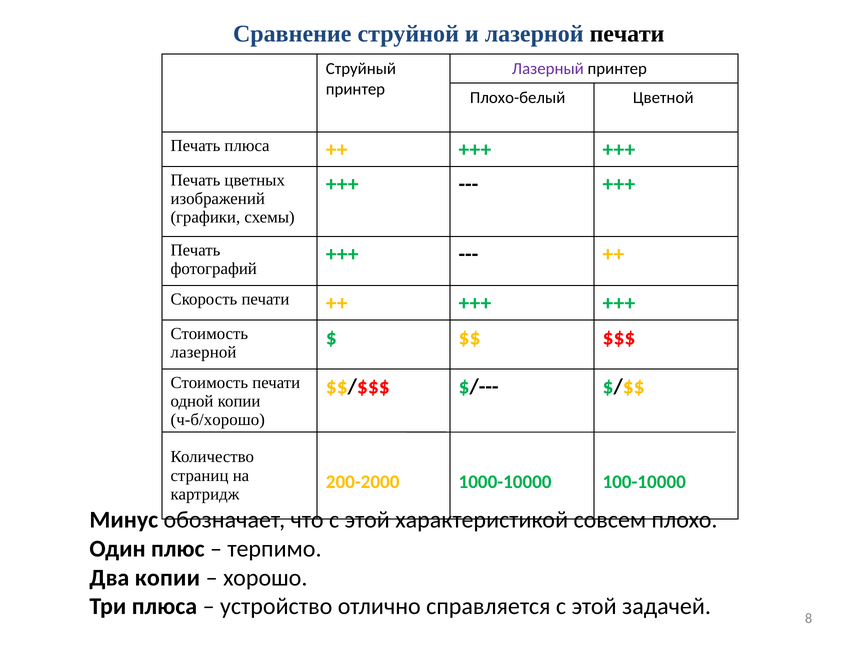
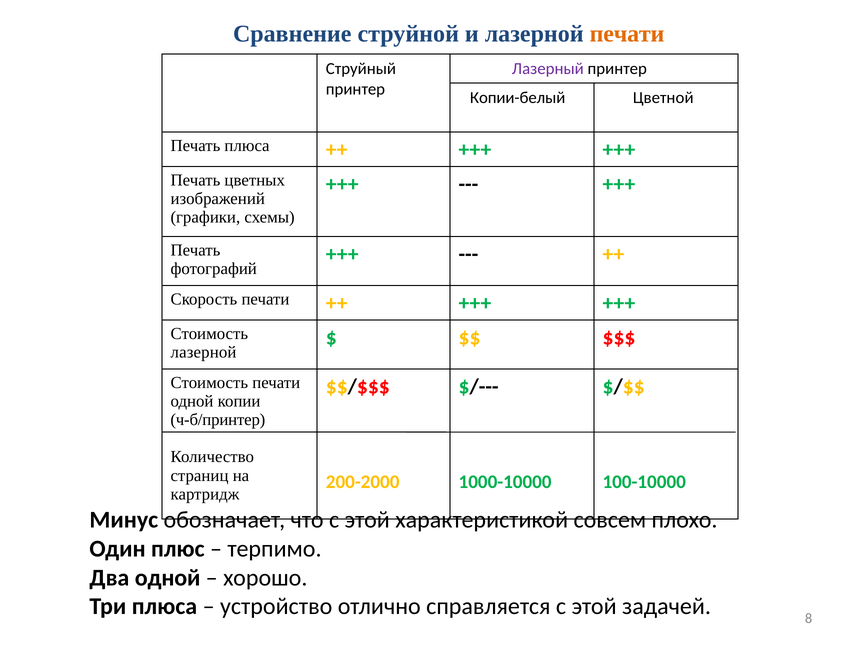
печати at (627, 34) colour: black -> orange
Плохо-белый: Плохо-белый -> Копии-белый
ч-б/хорошо: ч-б/хорошо -> ч-б/принтер
Два копии: копии -> одной
